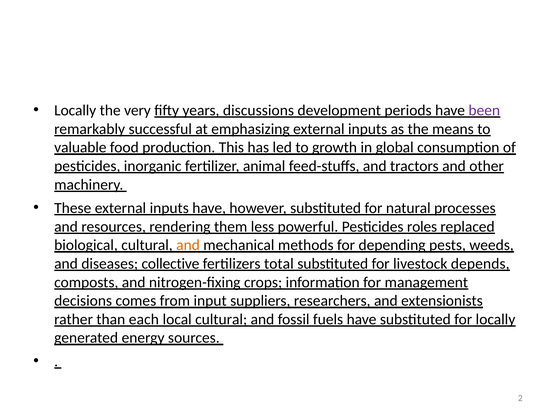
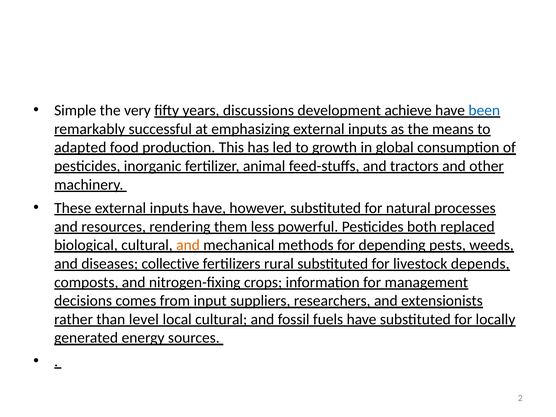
Locally at (75, 110): Locally -> Simple
periods: periods -> achieve
been colour: purple -> blue
valuable: valuable -> adapted
roles: roles -> both
total: total -> rural
each: each -> level
